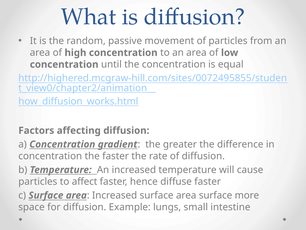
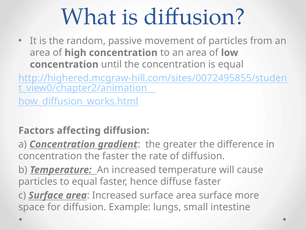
to affect: affect -> equal
